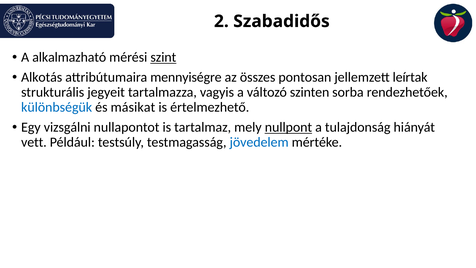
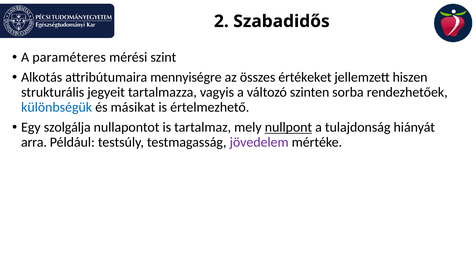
alkalmazható: alkalmazható -> paraméteres
szint underline: present -> none
pontosan: pontosan -> értékeket
leírtak: leírtak -> hiszen
vizsgálni: vizsgálni -> szolgálja
vett: vett -> arra
jövedelem colour: blue -> purple
